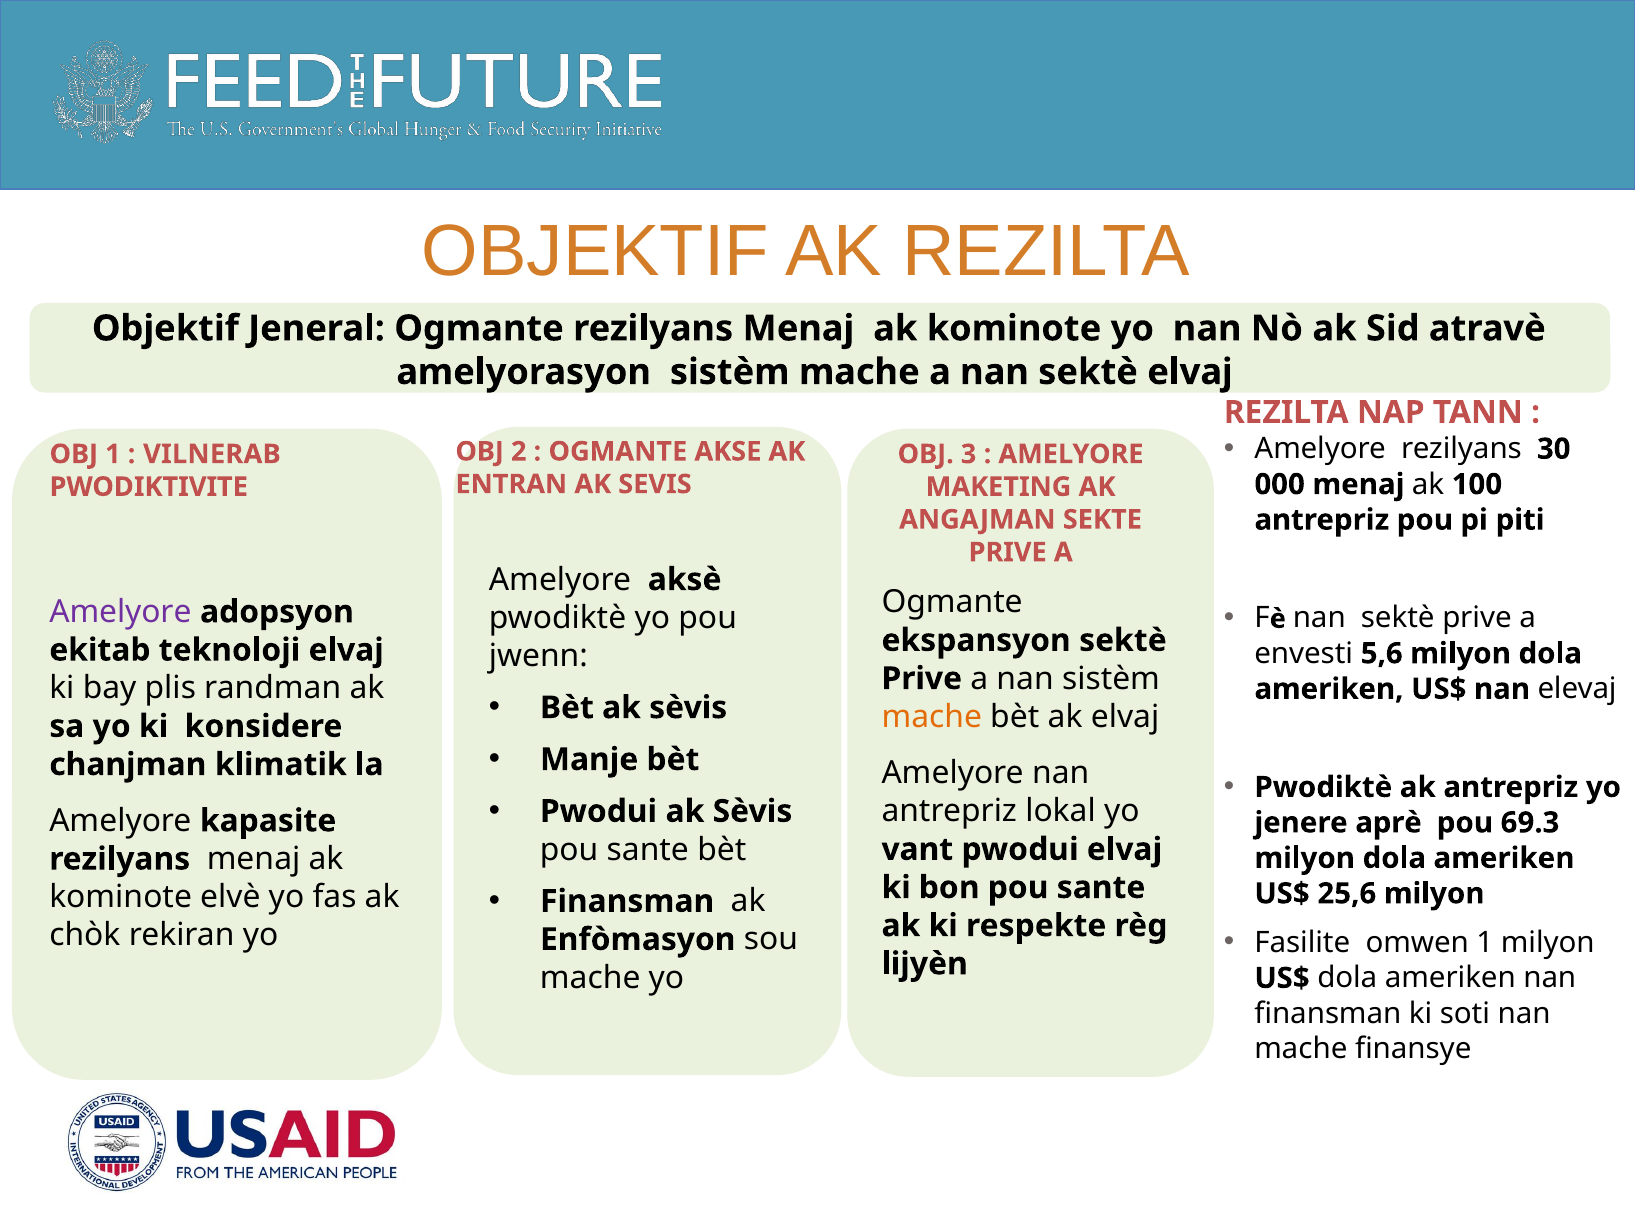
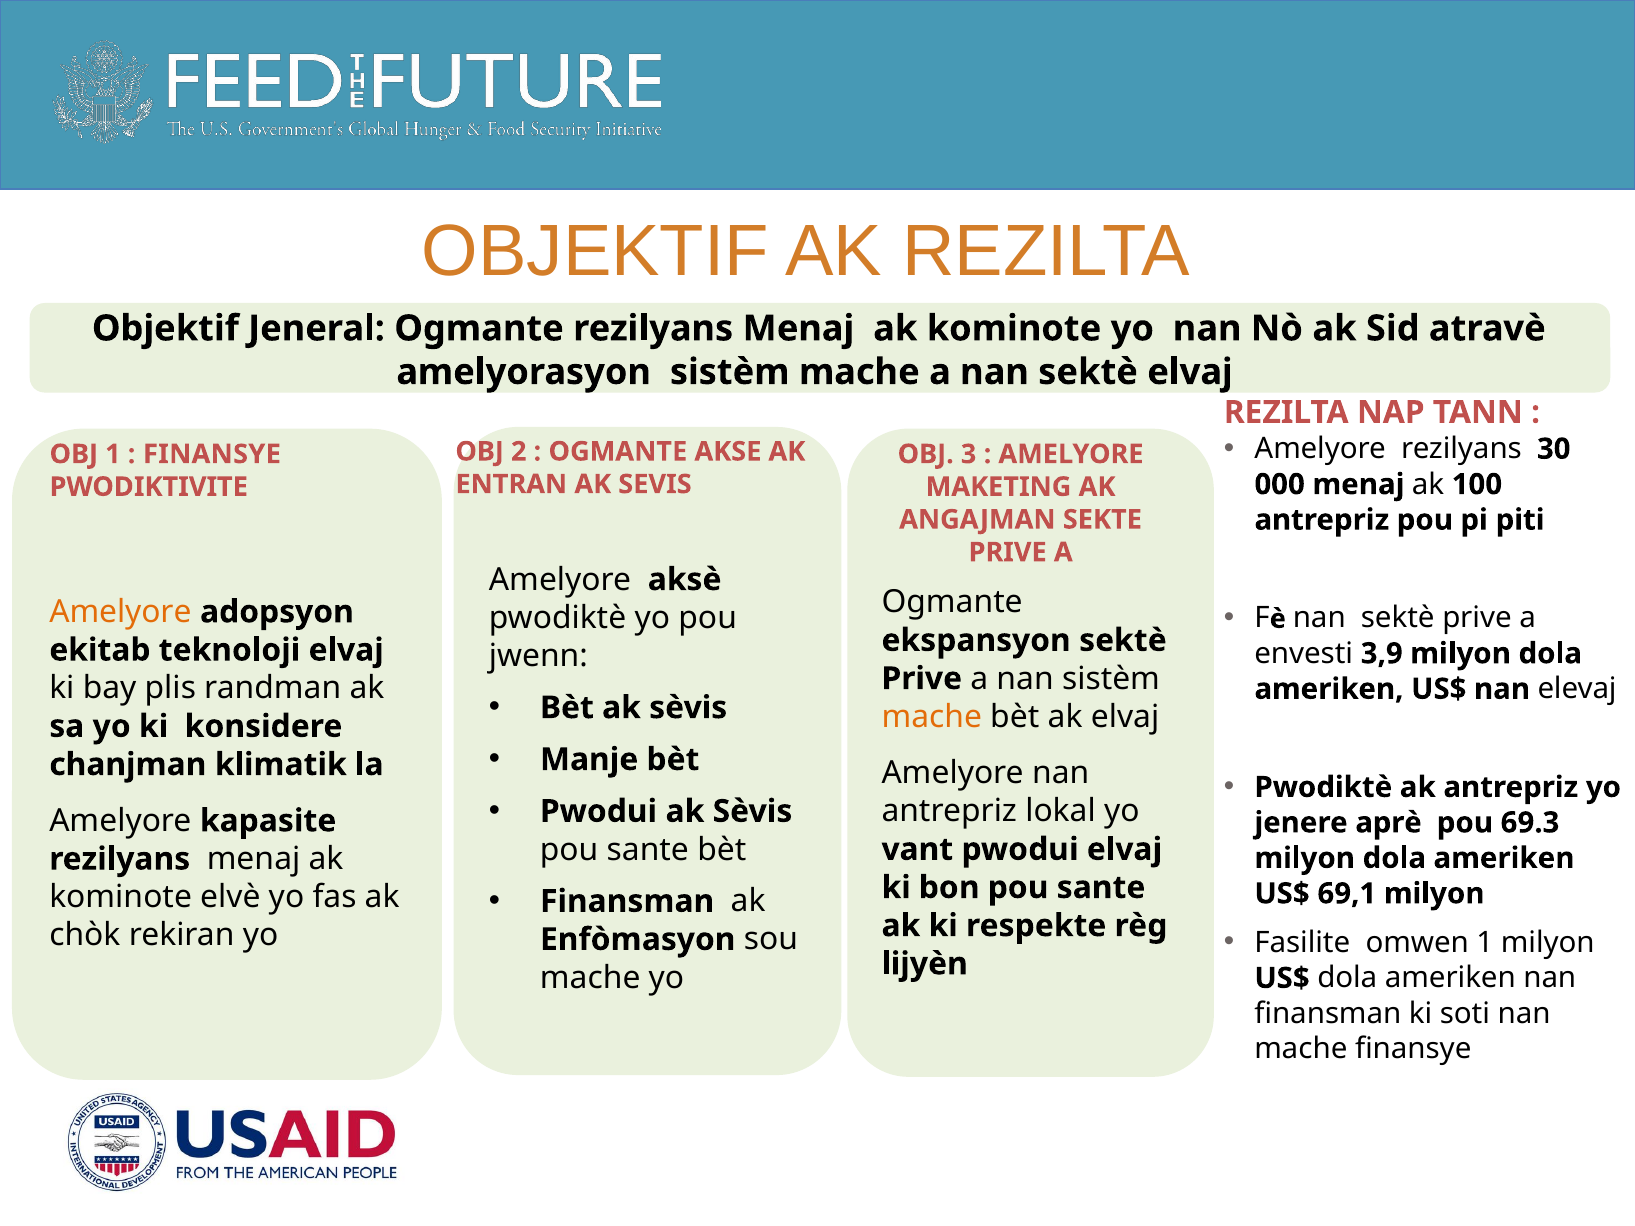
VILNERAB at (212, 454): VILNERAB -> FINANSYE
Amelyore at (120, 612) colour: purple -> orange
5,6: 5,6 -> 3,9
25,6: 25,6 -> 69,1
